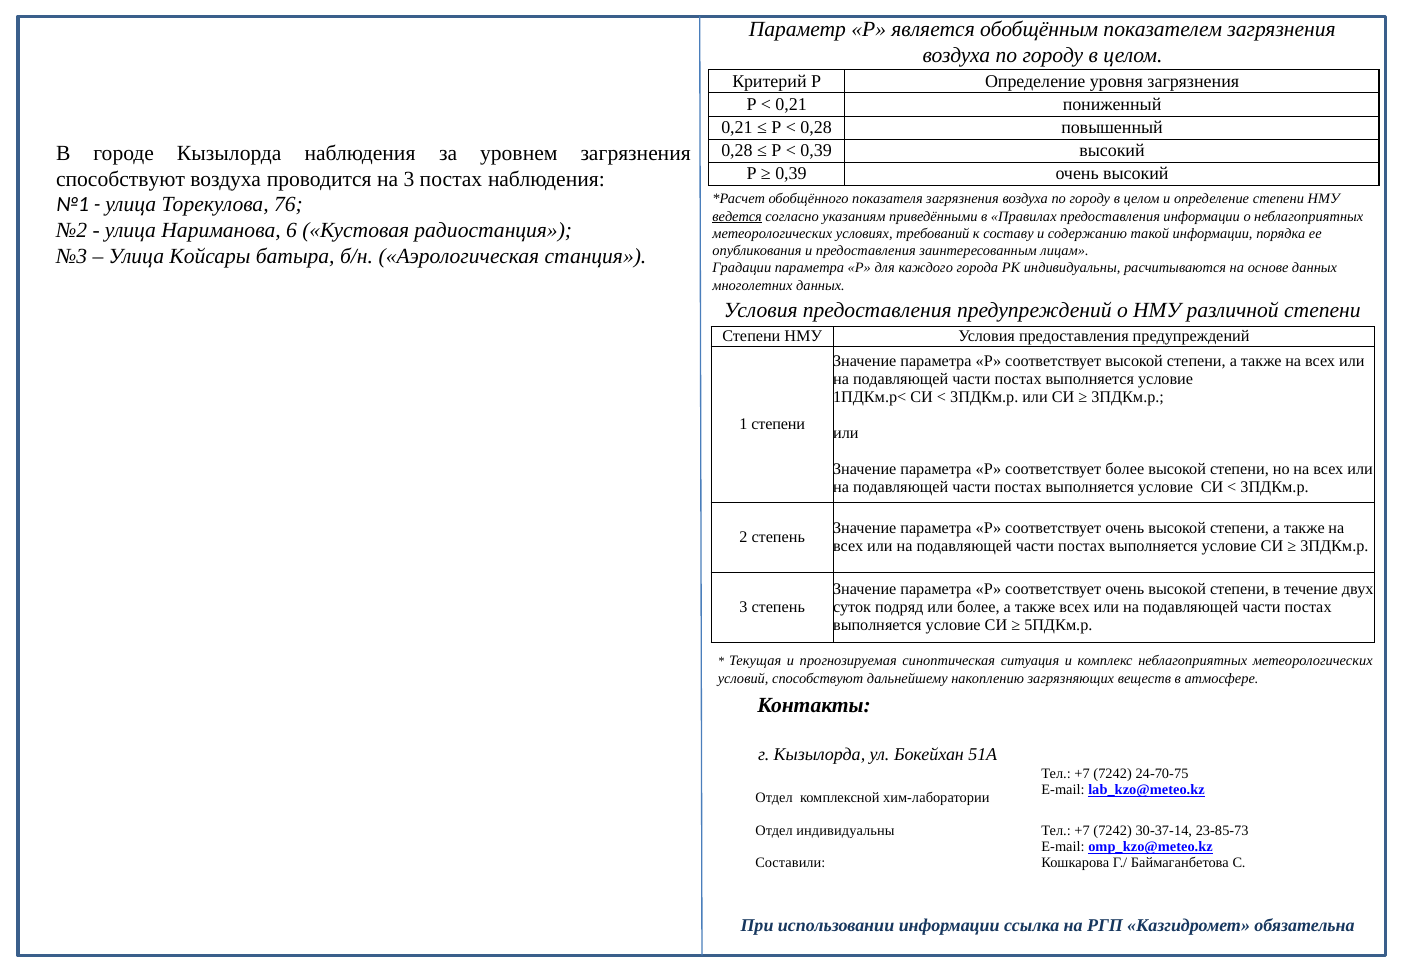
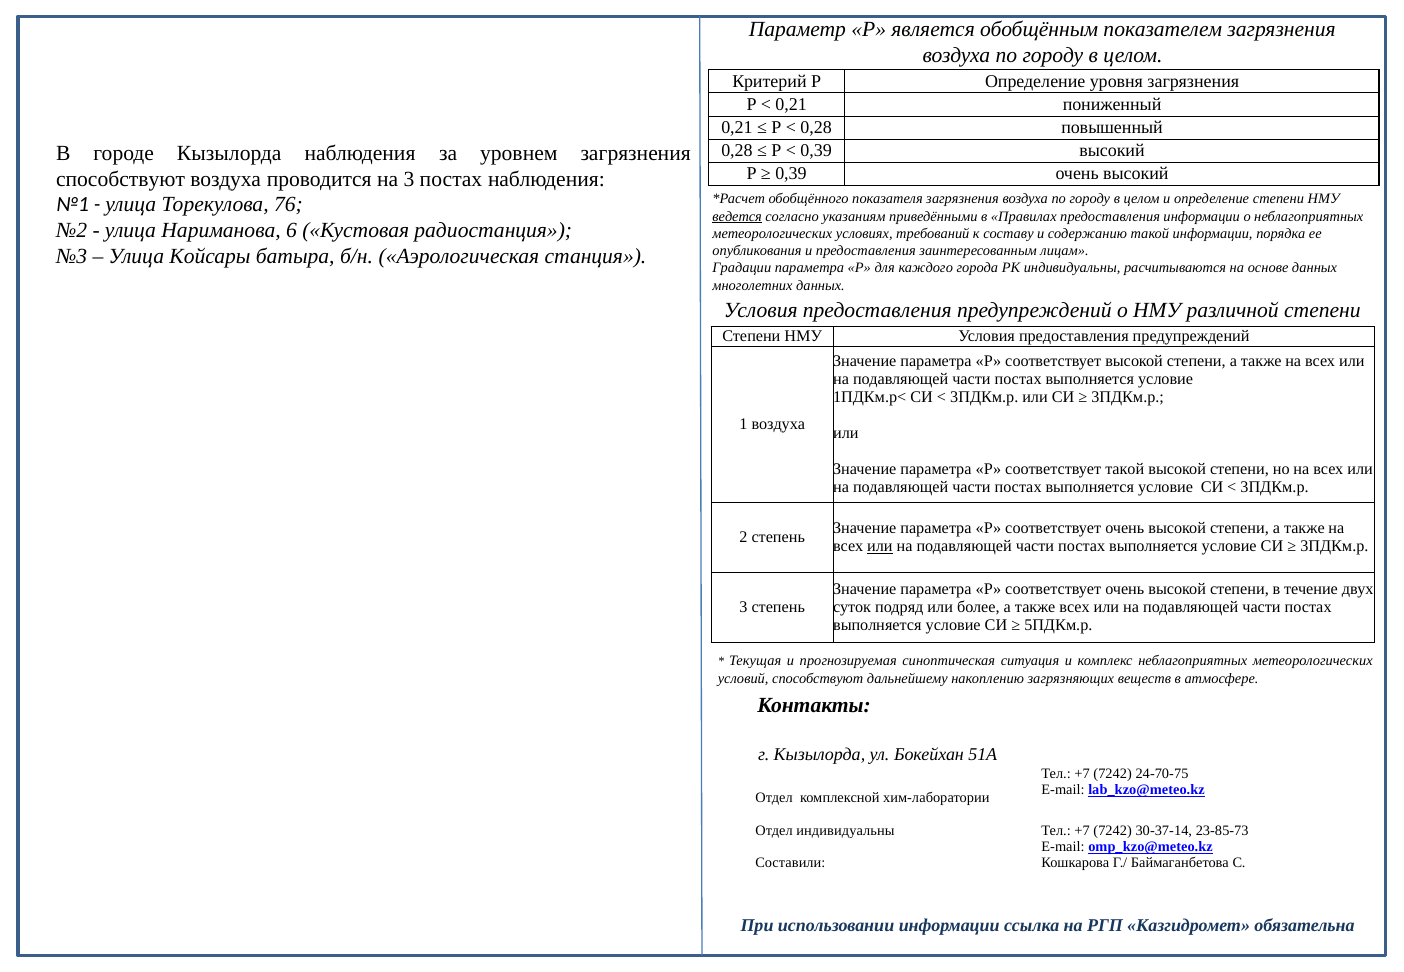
1 степени: степени -> воздуха
соответствует более: более -> такой
или at (880, 546) underline: none -> present
